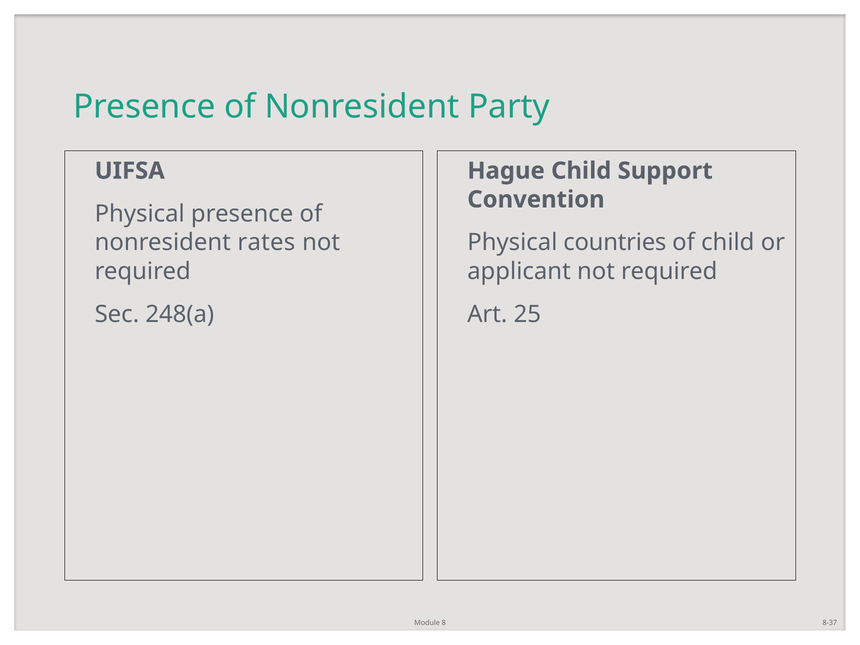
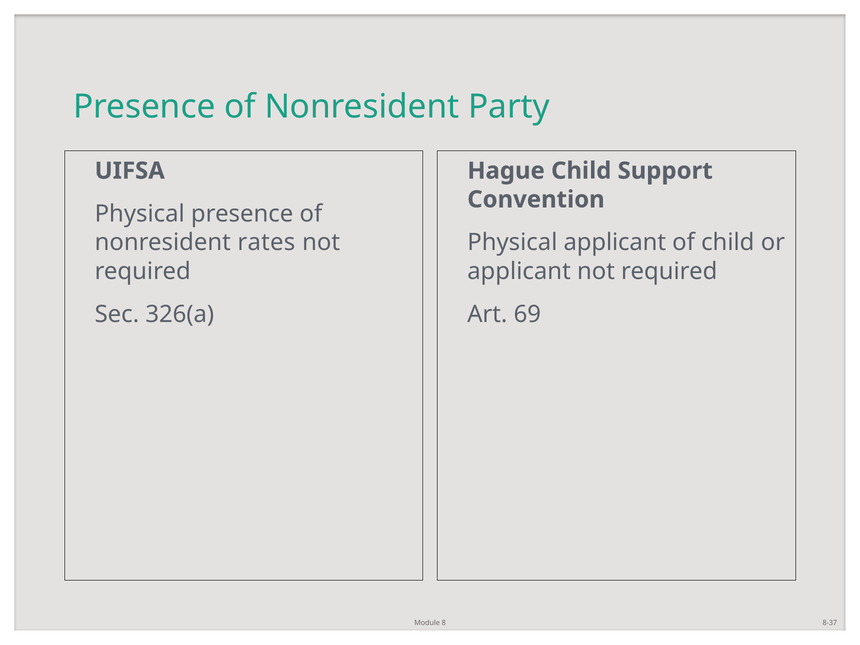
Physical countries: countries -> applicant
248(a: 248(a -> 326(a
25: 25 -> 69
